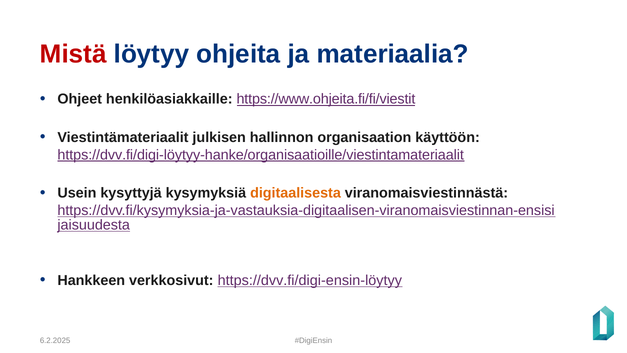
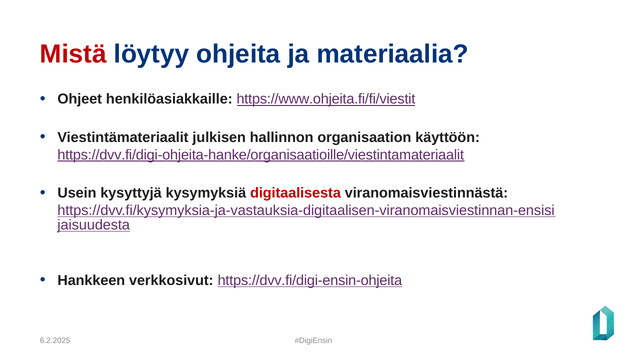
https://dvv.fi/digi-löytyy-hanke/organisaatioille/viestintamateriaalit: https://dvv.fi/digi-löytyy-hanke/organisaatioille/viestintamateriaalit -> https://dvv.fi/digi-ohjeita-hanke/organisaatioille/viestintamateriaalit
digitaalisesta colour: orange -> red
https://dvv.fi/digi-ensin-löytyy: https://dvv.fi/digi-ensin-löytyy -> https://dvv.fi/digi-ensin-ohjeita
